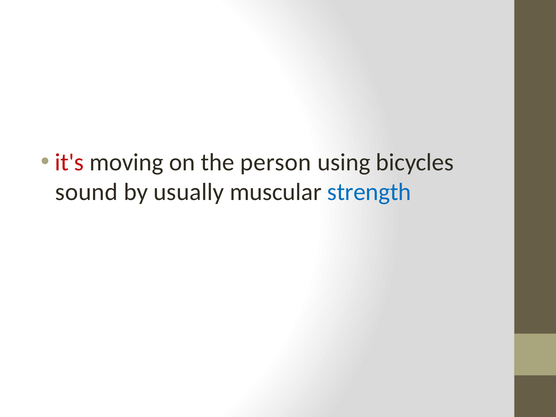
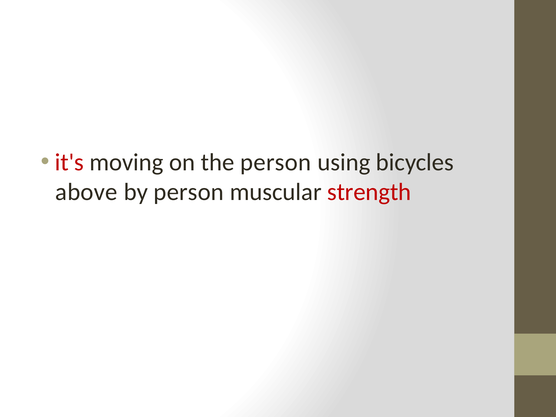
sound: sound -> above
by usually: usually -> person
strength colour: blue -> red
